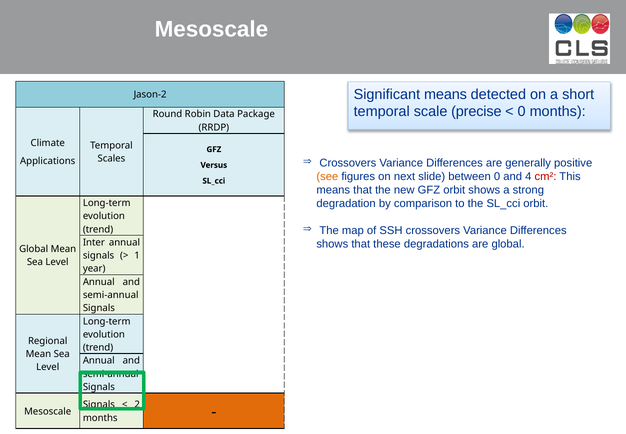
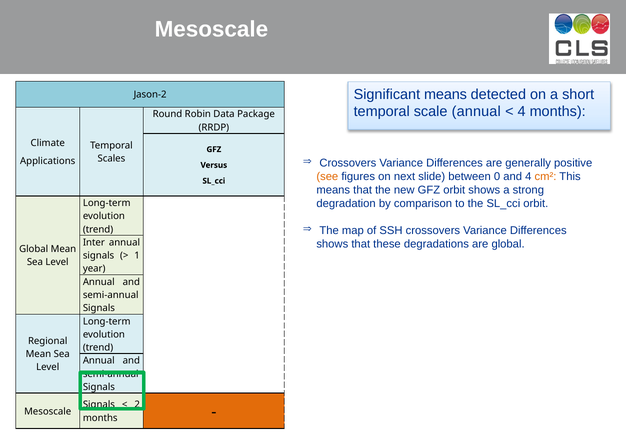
scale precise: precise -> annual
0 at (522, 111): 0 -> 4
cm² colour: red -> orange
